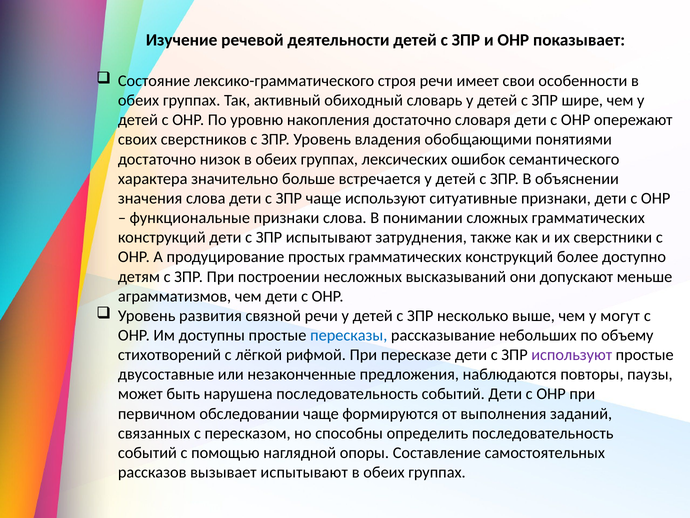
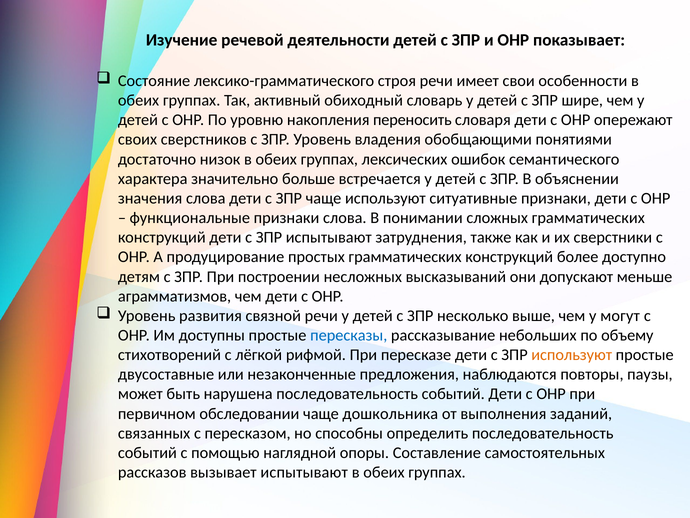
накопления достаточно: достаточно -> переносить
используют at (572, 355) colour: purple -> orange
формируются: формируются -> дошкольника
